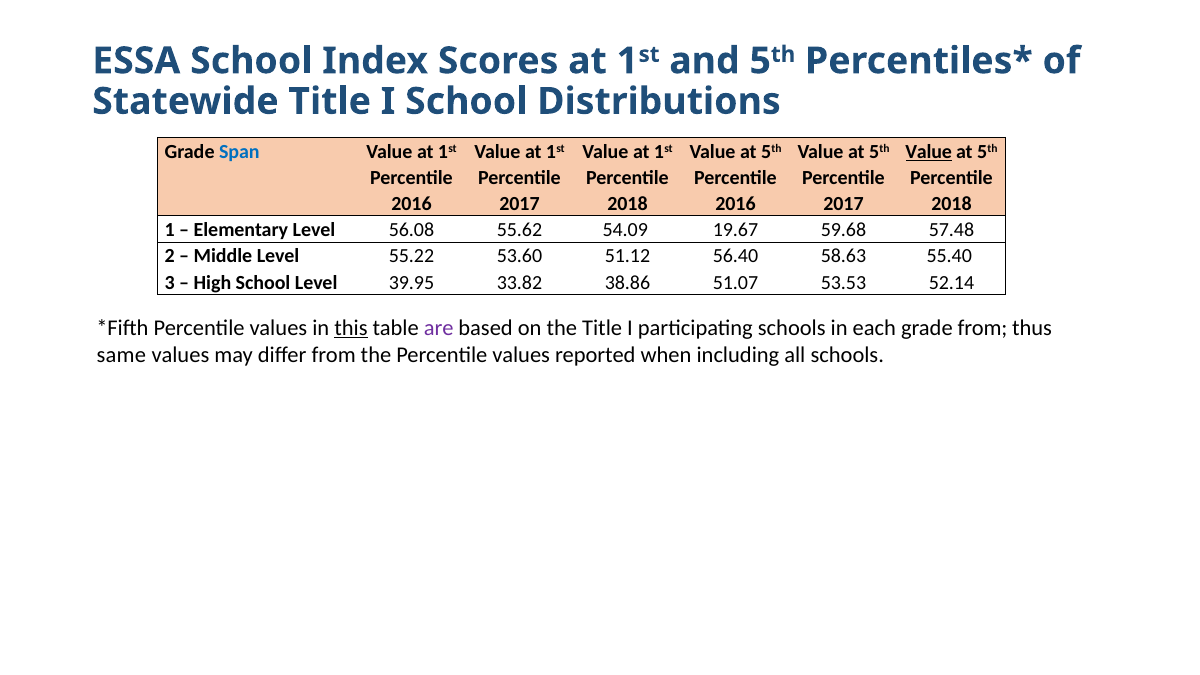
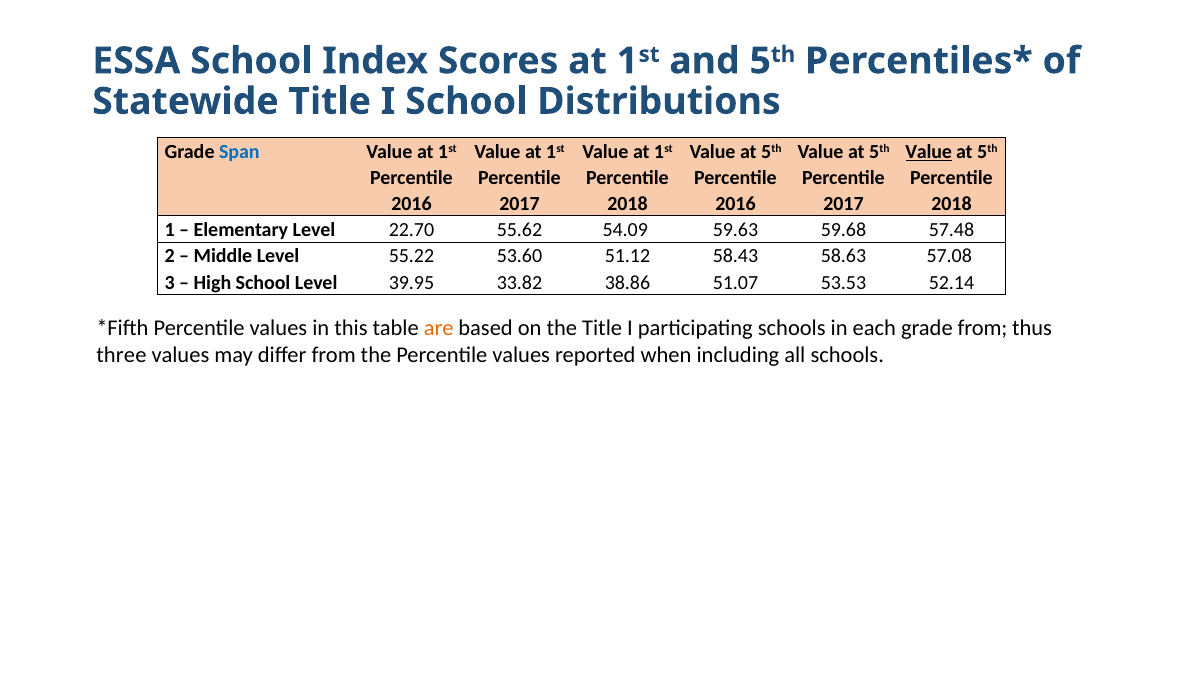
56.08: 56.08 -> 22.70
19.67: 19.67 -> 59.63
56.40: 56.40 -> 58.43
55.40: 55.40 -> 57.08
this underline: present -> none
are colour: purple -> orange
same: same -> three
